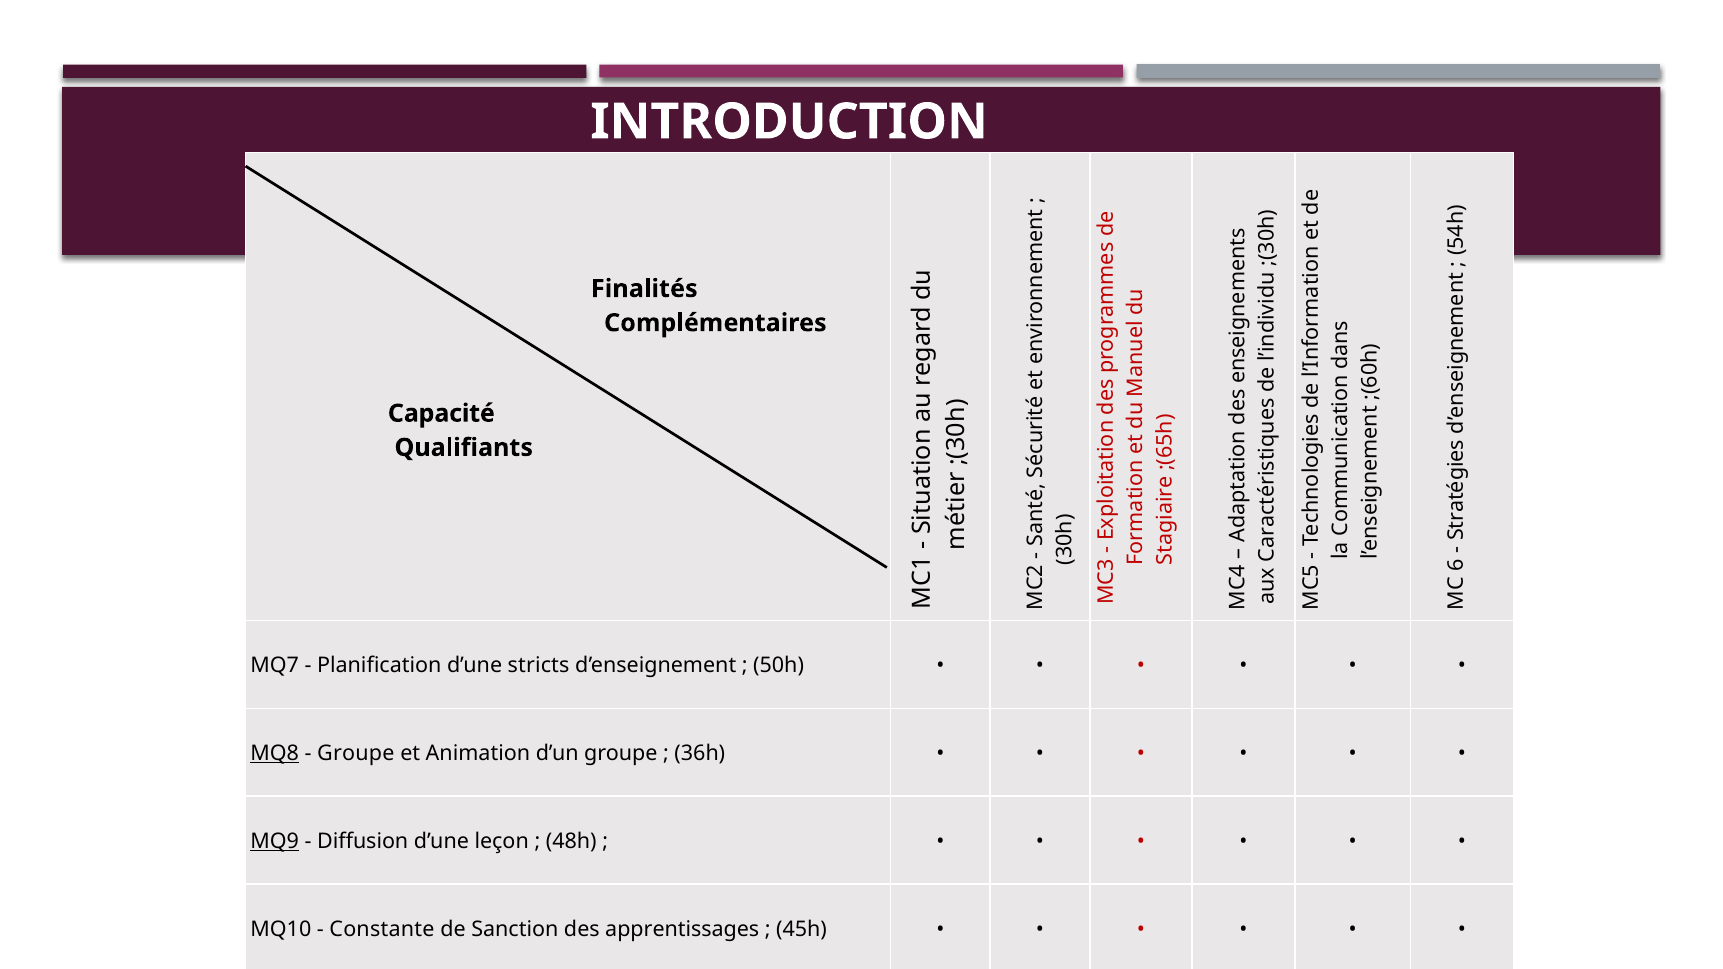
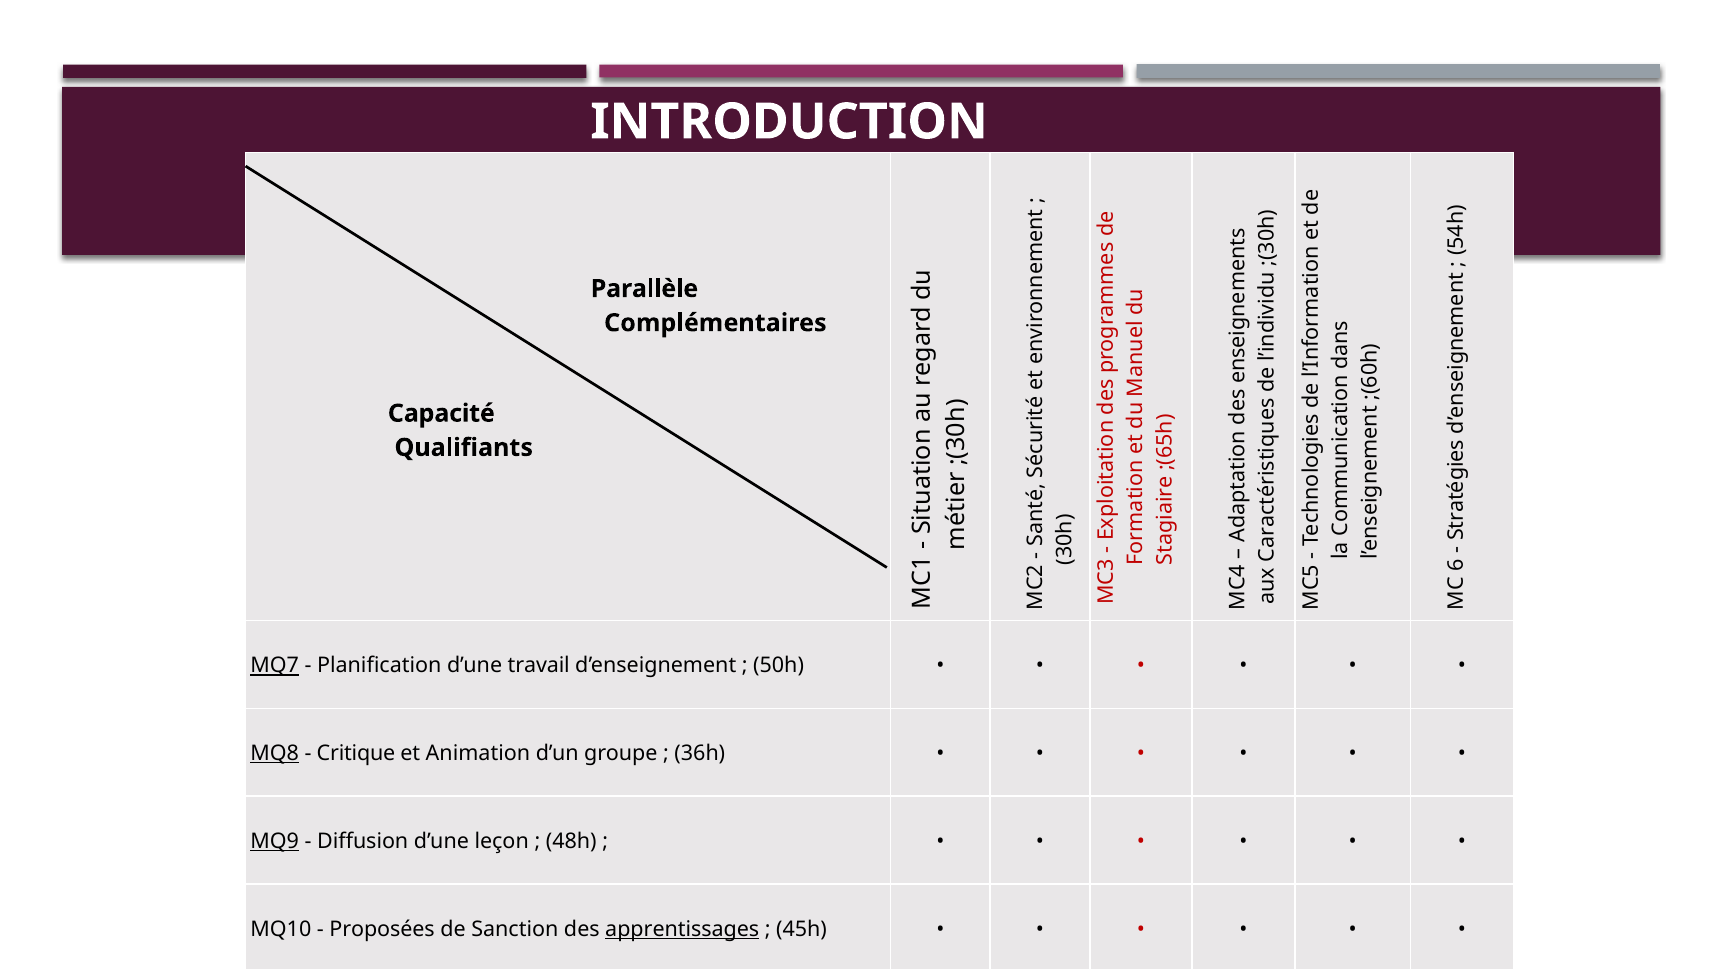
Finalités: Finalités -> Parallèle
MQ7 underline: none -> present
stricts: stricts -> travail
Groupe at (356, 754): Groupe -> Critique
Constante: Constante -> Proposées
apprentissages underline: none -> present
